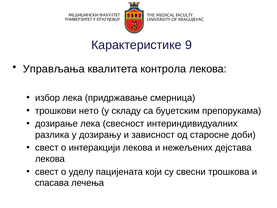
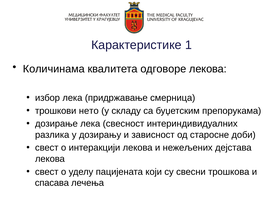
9: 9 -> 1
Управљања: Управљања -> Количинама
контрола: контрола -> одговоре
